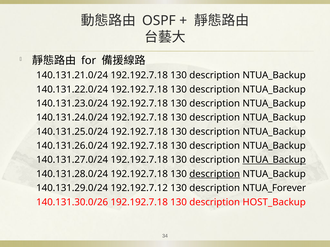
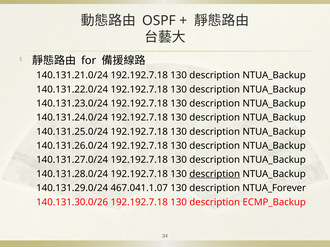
NTUA_Backup at (274, 160) underline: present -> none
192.192.7.12: 192.192.7.12 -> 467.041.1.07
HOST_Backup: HOST_Backup -> ECMP_Backup
